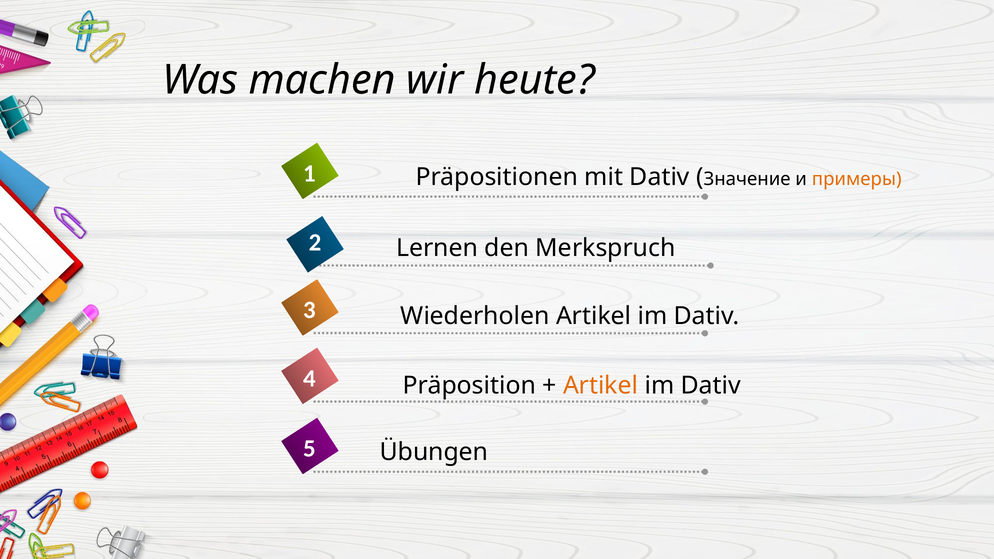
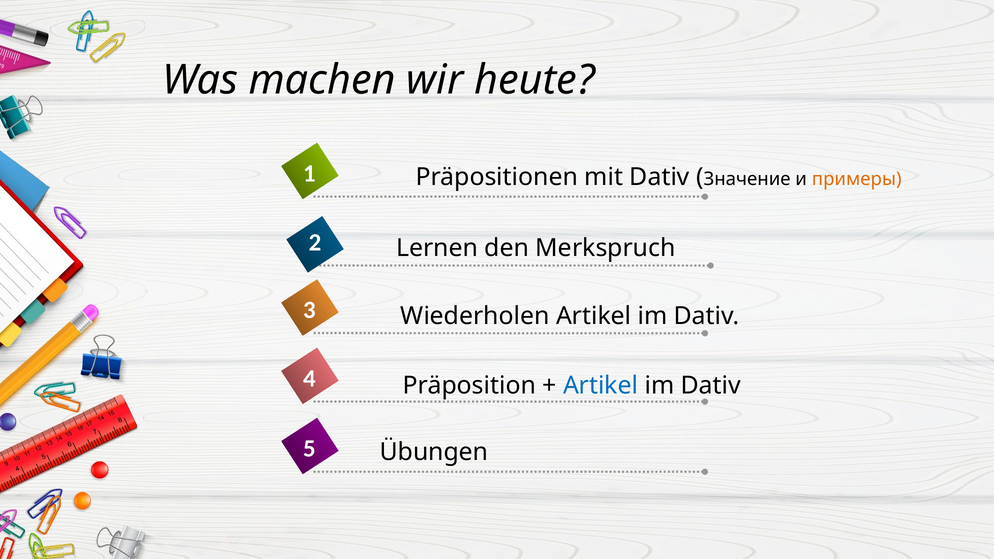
Artikel at (601, 385) colour: orange -> blue
